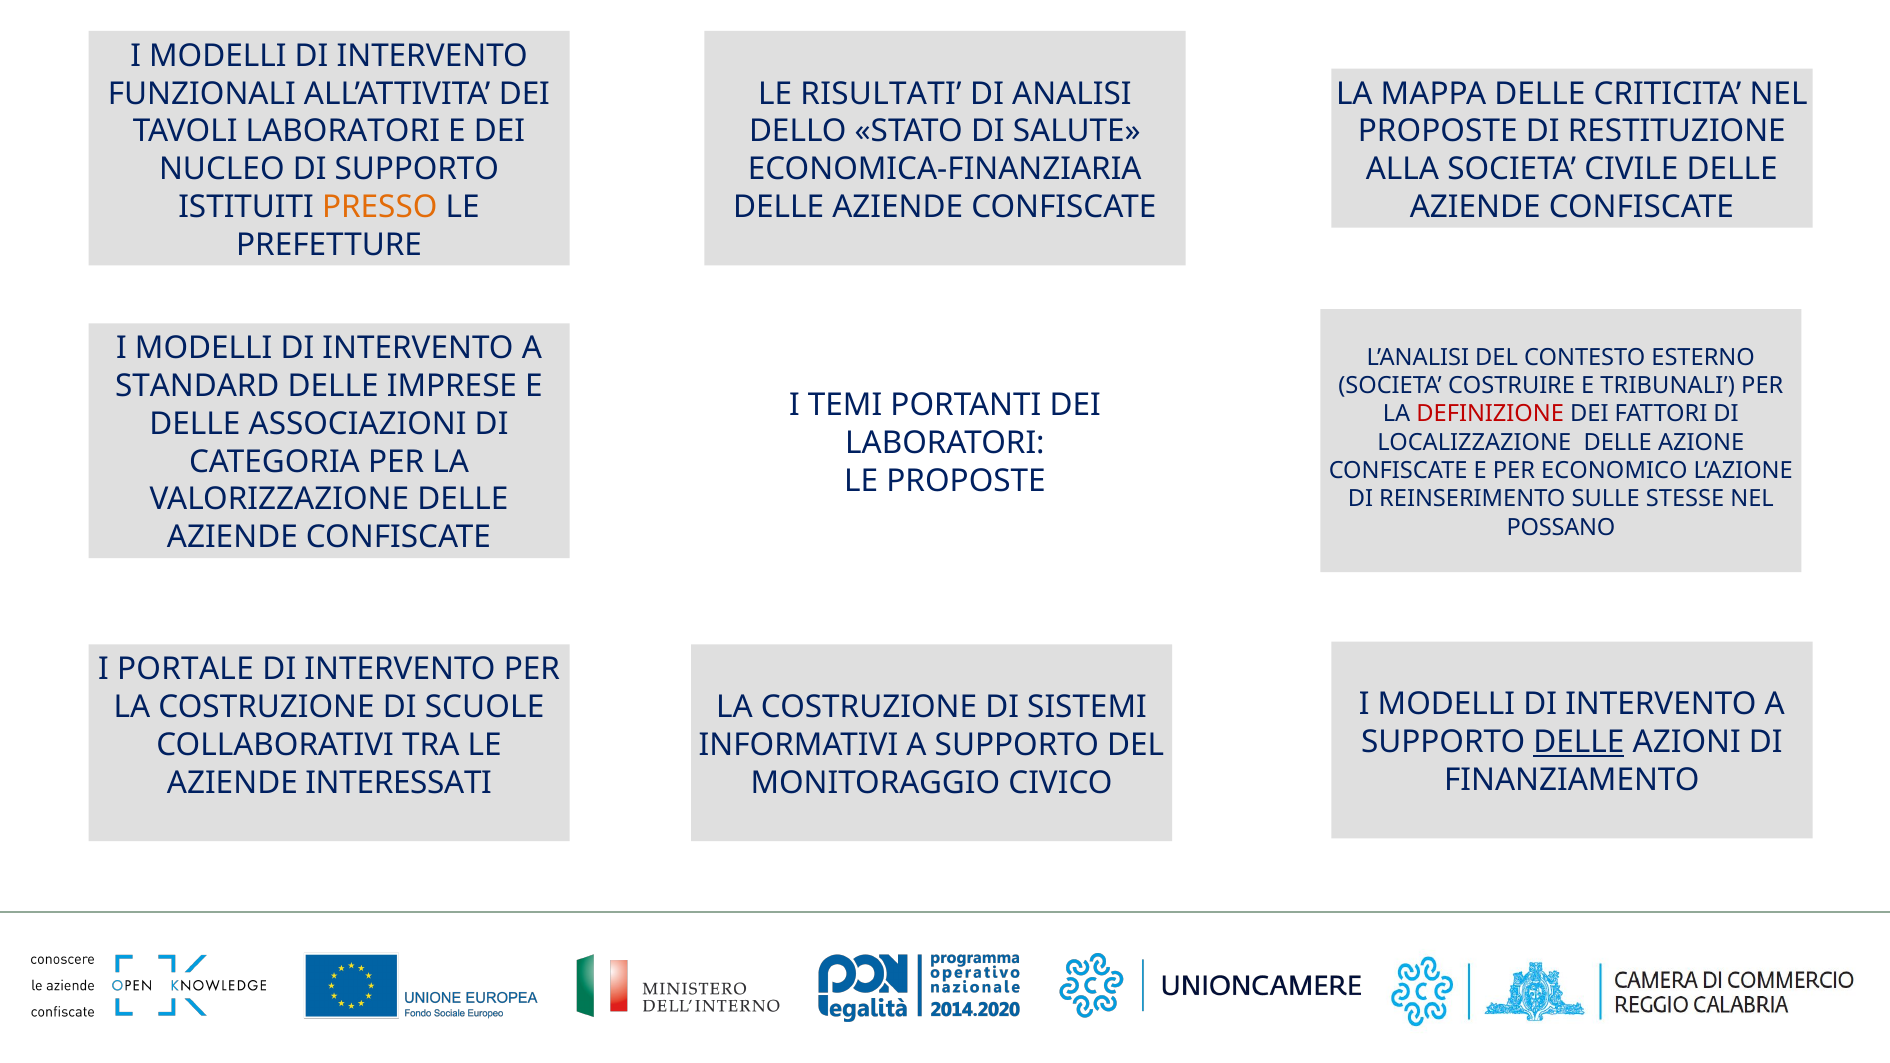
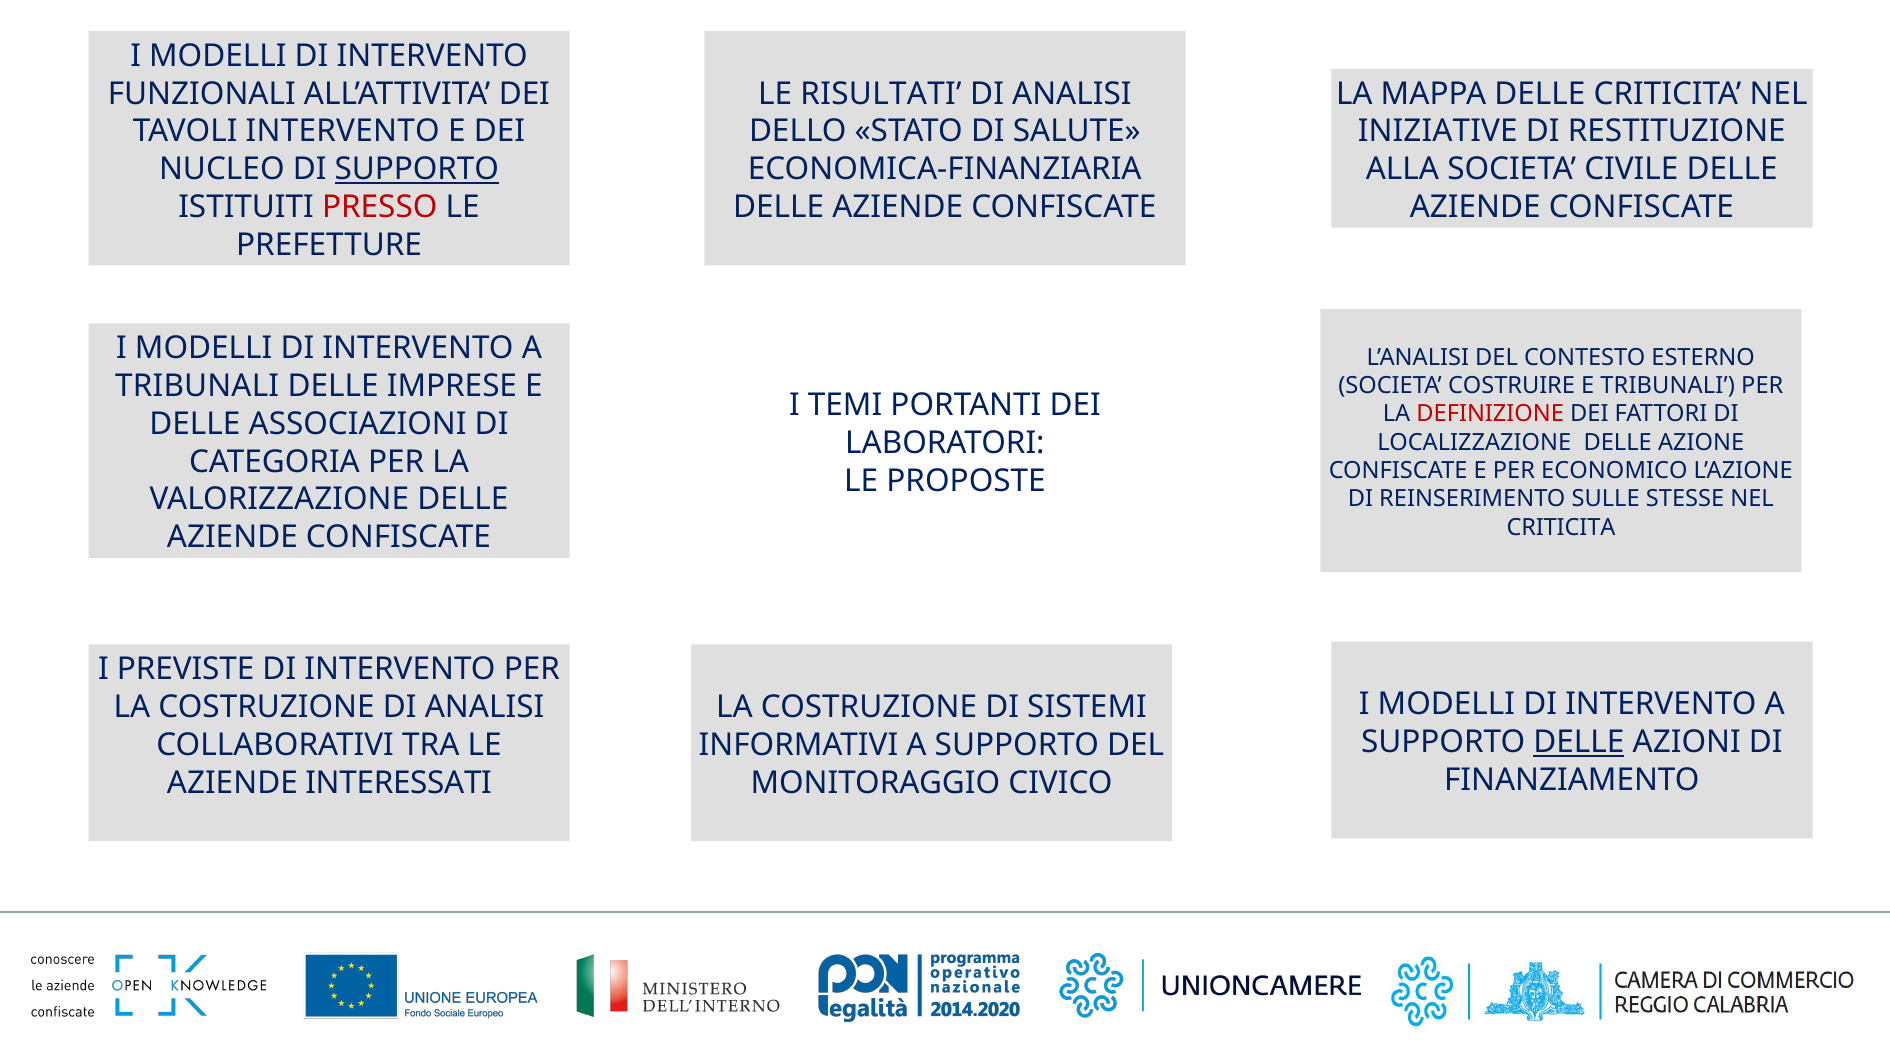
PROPOSTE at (1438, 131): PROPOSTE -> INIZIATIVE
TAVOLI LABORATORI: LABORATORI -> INTERVENTO
SUPPORTO at (417, 169) underline: none -> present
PRESSO colour: orange -> red
STANDARD at (197, 386): STANDARD -> TRIBUNALI
POSSANO at (1561, 527): POSSANO -> CRITICITA
PORTALE: PORTALE -> PREVISTE
COSTRUZIONE DI SCUOLE: SCUOLE -> ANALISI
